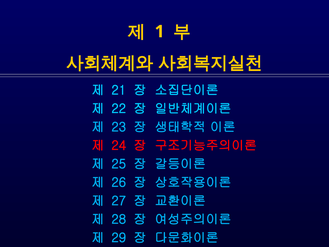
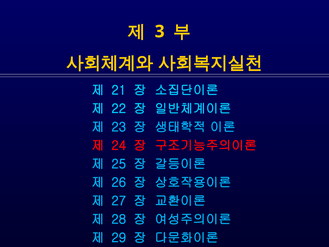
1: 1 -> 3
